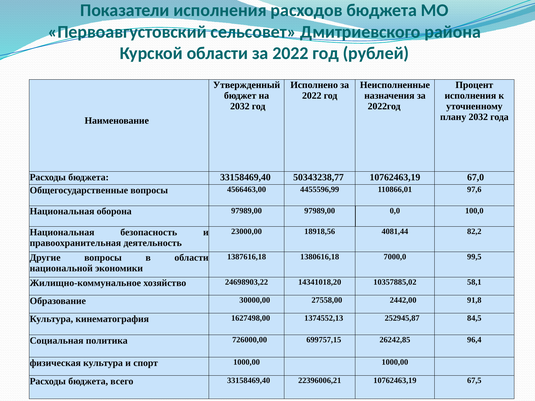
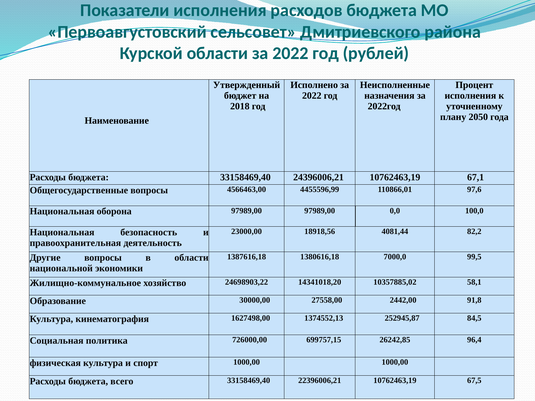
2032 at (240, 106): 2032 -> 2018
плану 2032: 2032 -> 2050
50343238,77: 50343238,77 -> 24396006,21
67,0: 67,0 -> 67,1
